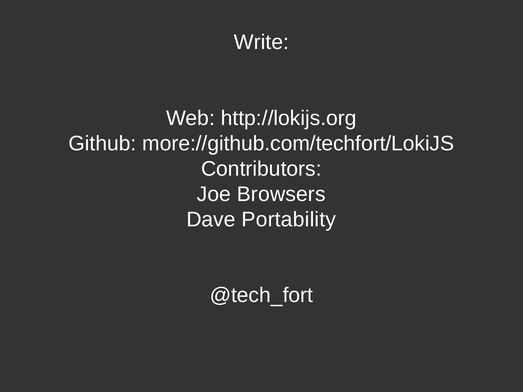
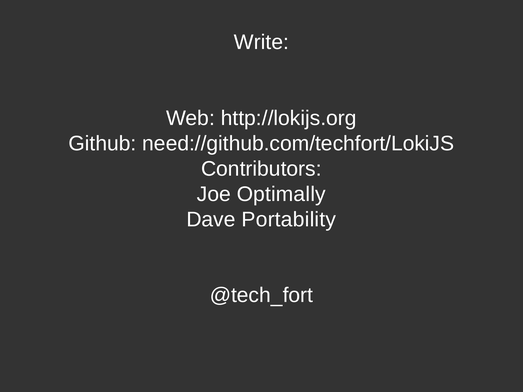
more://github.com/techfort/LokiJS: more://github.com/techfort/LokiJS -> need://github.com/techfort/LokiJS
Browsers: Browsers -> Optimally
